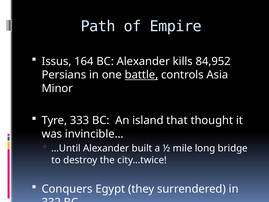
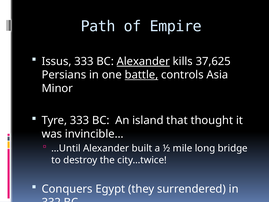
Issus 164: 164 -> 333
Alexander at (143, 61) underline: none -> present
84,952: 84,952 -> 37,625
